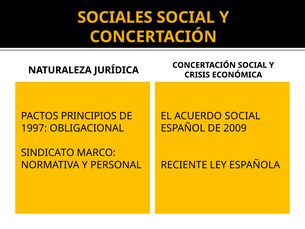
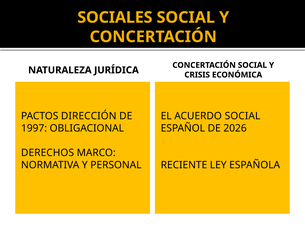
PRINCIPIOS: PRINCIPIOS -> DIRECCIÓN
2009: 2009 -> 2026
SINDICATO: SINDICATO -> DERECHOS
